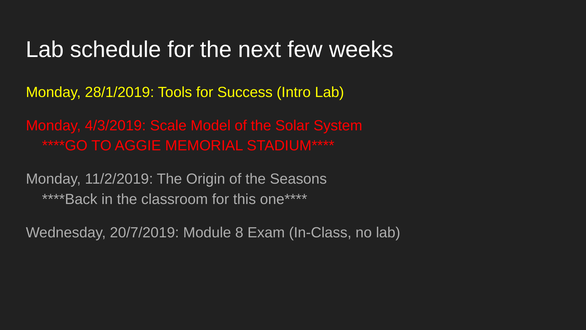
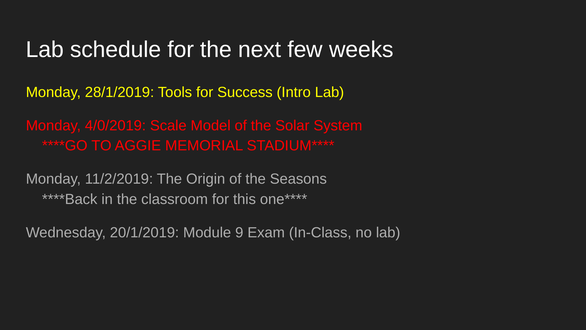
4/3/2019: 4/3/2019 -> 4/0/2019
20/7/2019: 20/7/2019 -> 20/1/2019
8: 8 -> 9
